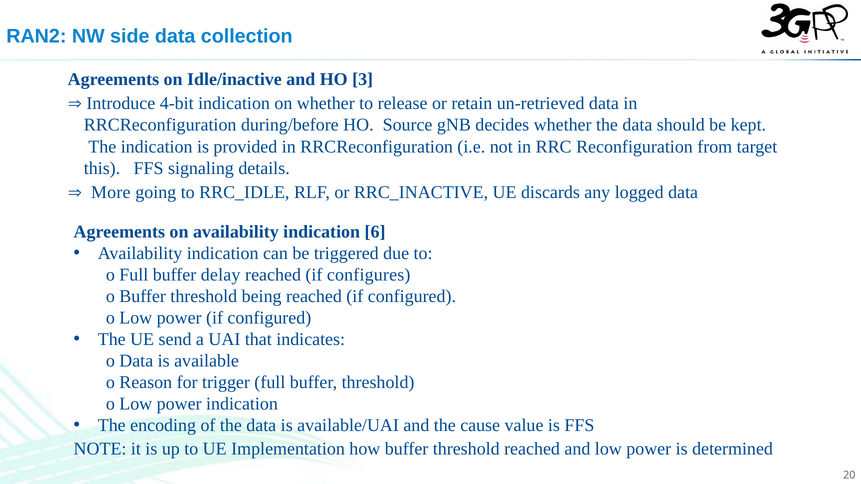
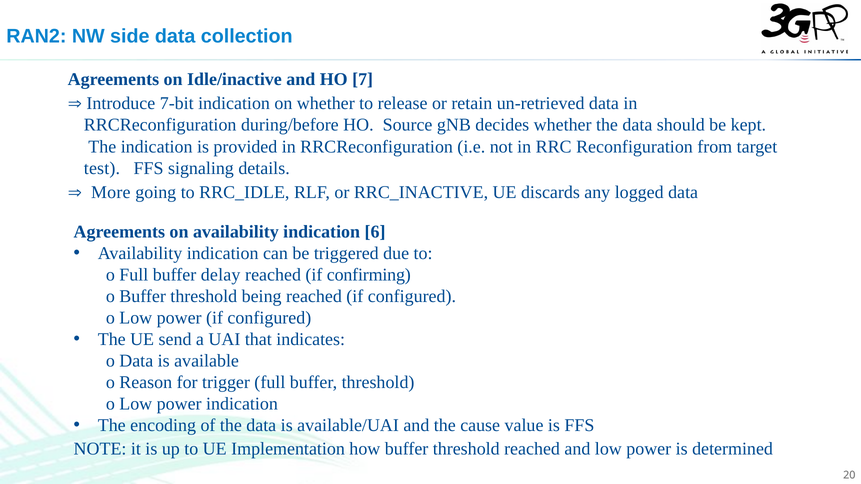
3: 3 -> 7
4-bit: 4-bit -> 7-bit
this: this -> test
configures: configures -> confirming
